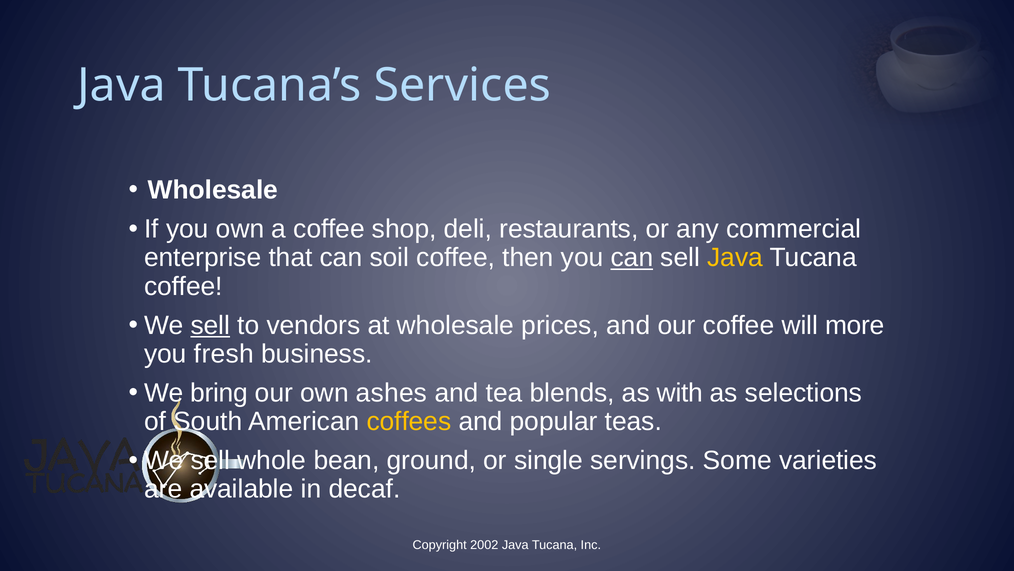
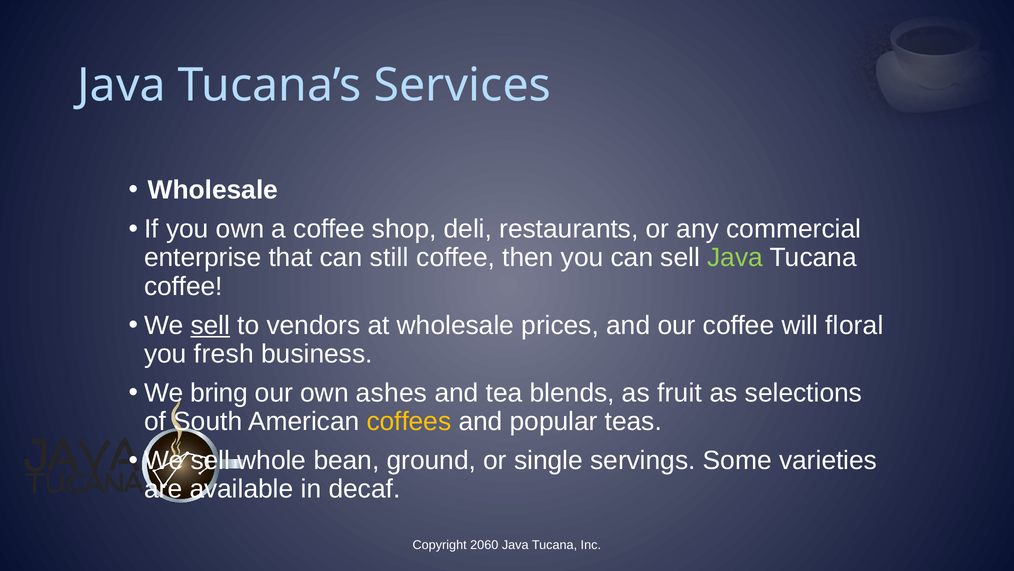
soil: soil -> still
can at (632, 257) underline: present -> none
Java at (735, 257) colour: yellow -> light green
more: more -> floral
with: with -> fruit
2002: 2002 -> 2060
